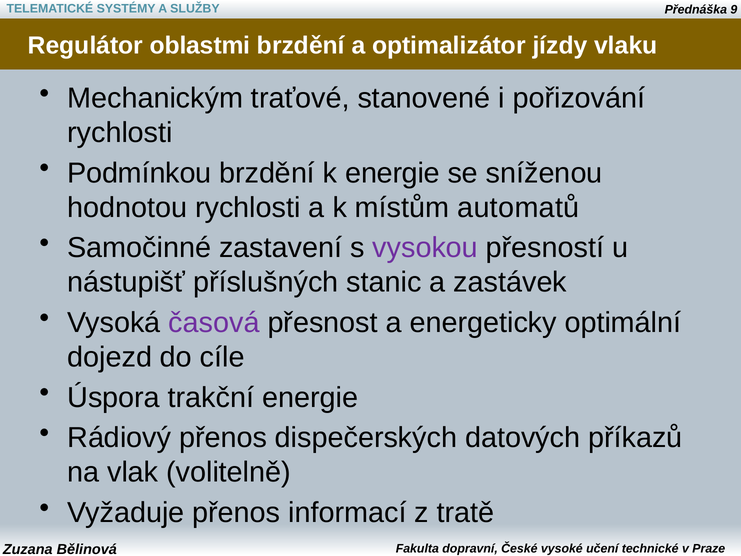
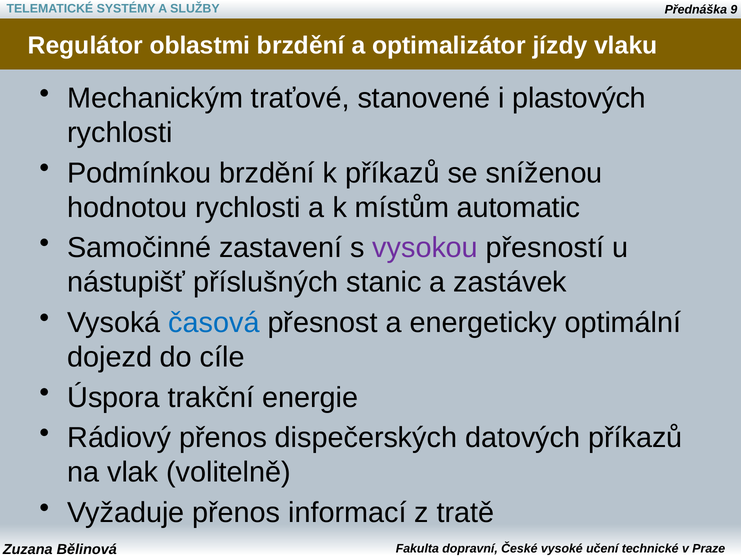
pořizování: pořizování -> plastových
k energie: energie -> příkazů
automatů: automatů -> automatic
časová colour: purple -> blue
